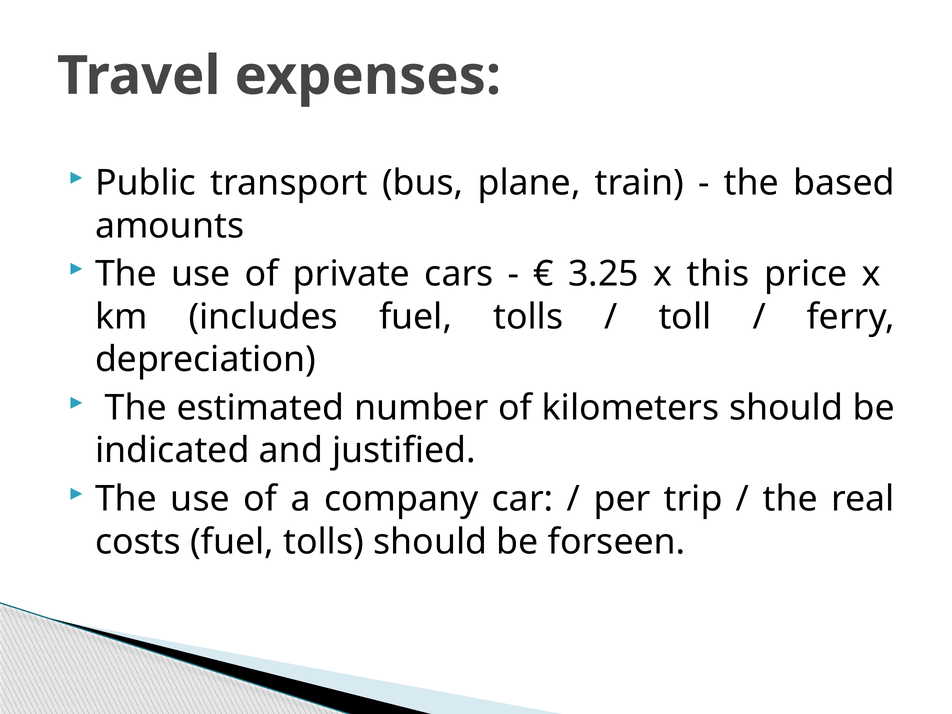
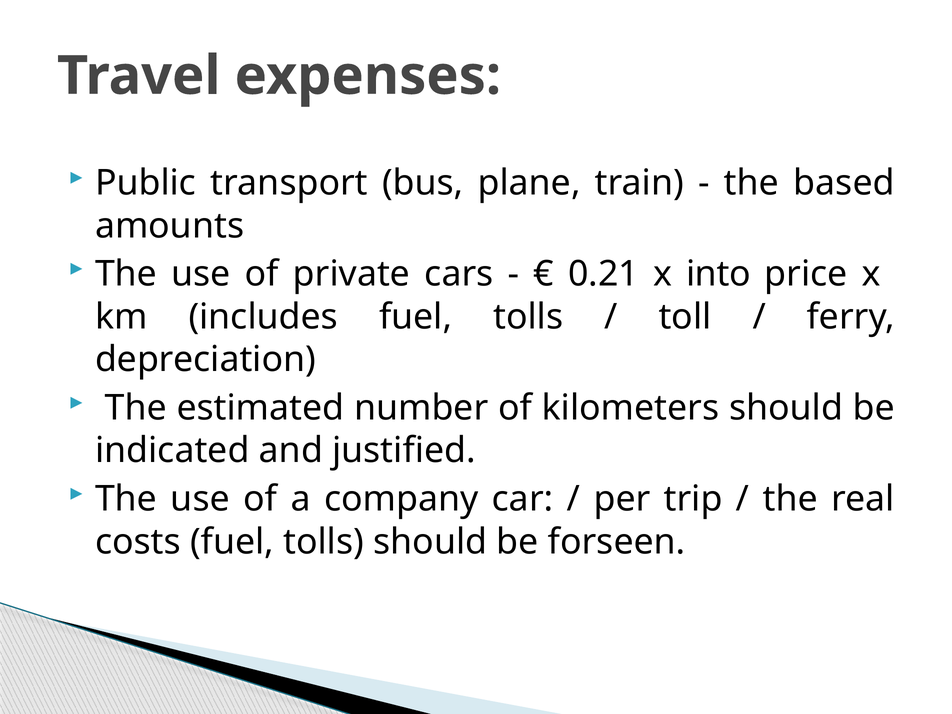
3.25: 3.25 -> 0.21
this: this -> into
